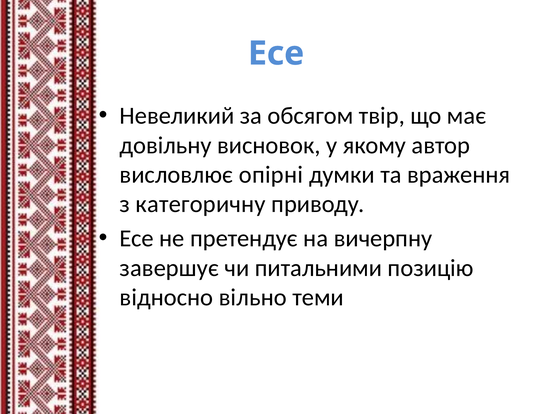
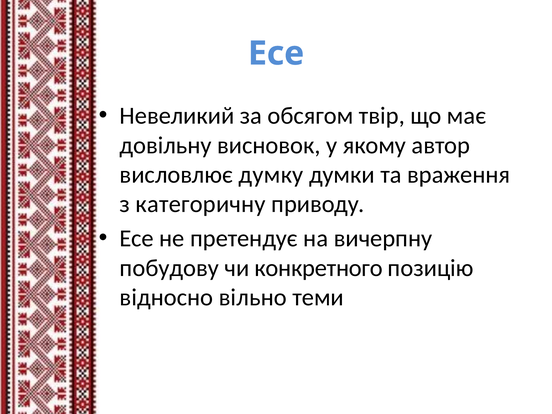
опірні: опірні -> думку
завершує: завершує -> побудову
питальними: питальними -> конкретного
